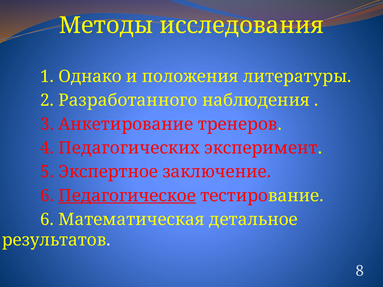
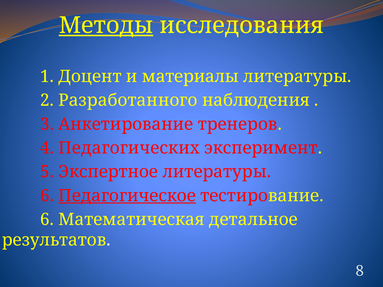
Методы underline: none -> present
Однако: Однако -> Доцент
положения: положения -> материалы
Экспертное заключение: заключение -> литературы
